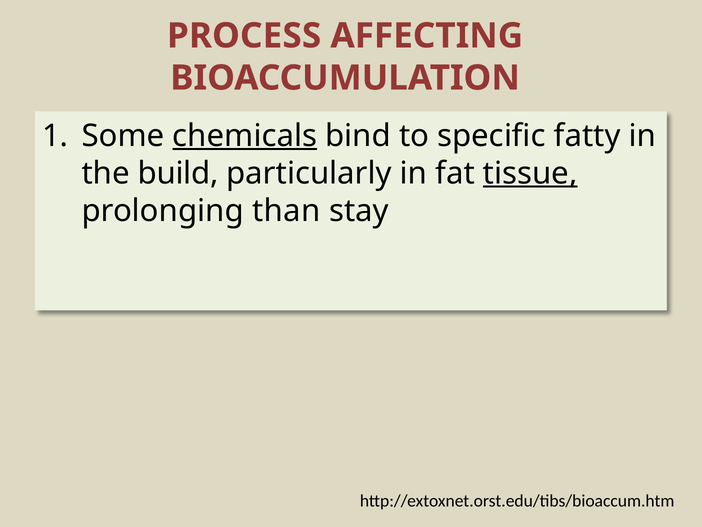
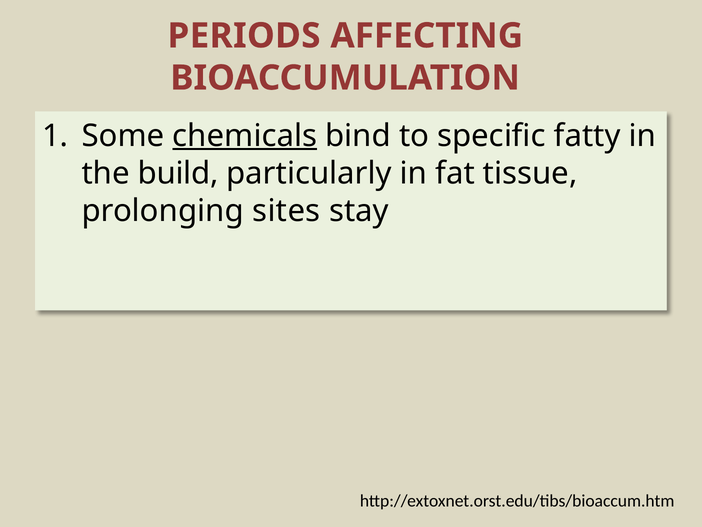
PROCESS: PROCESS -> PERIODS
tissue underline: present -> none
than: than -> sites
